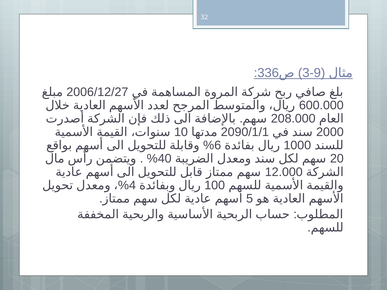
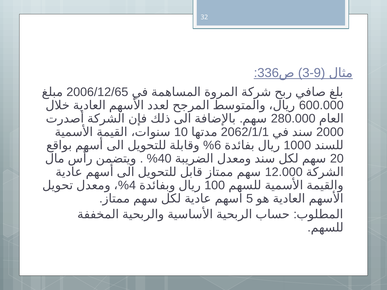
2006/12/27: 2006/12/27 -> 2006/12/65
208.000: 208.000 -> 280.000
2090/1/1: 2090/1/1 -> 2062/1/1
